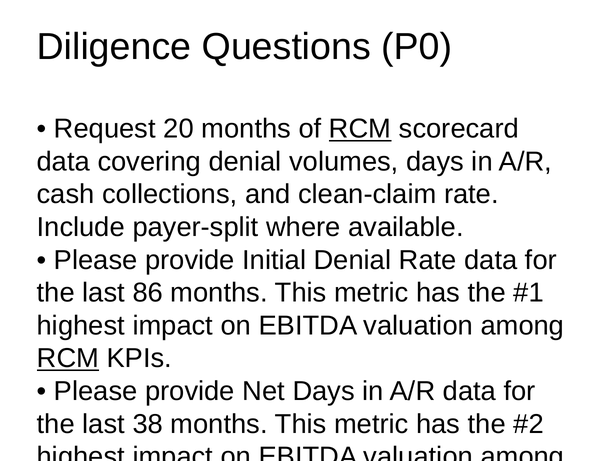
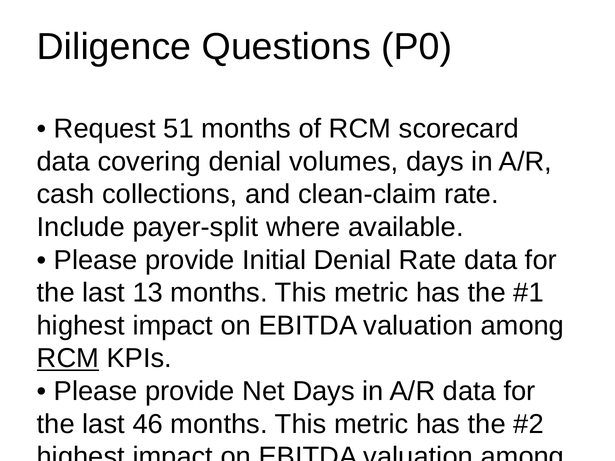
20: 20 -> 51
RCM at (360, 129) underline: present -> none
86: 86 -> 13
38: 38 -> 46
